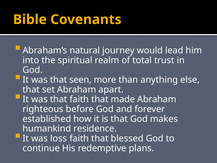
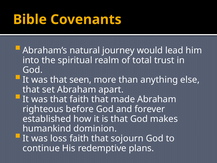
residence: residence -> dominion
blessed: blessed -> sojourn
